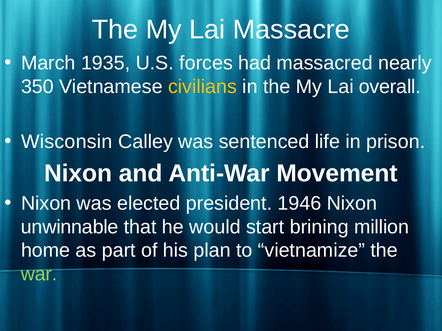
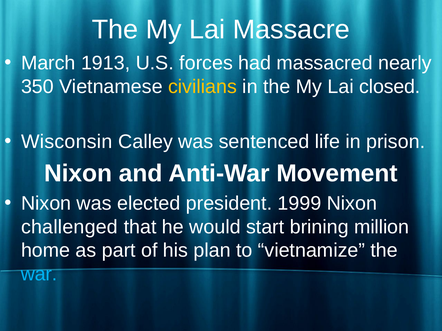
1935: 1935 -> 1913
overall: overall -> closed
1946: 1946 -> 1999
unwinnable: unwinnable -> challenged
war colour: light green -> light blue
